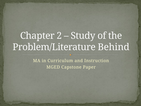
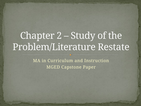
Behind: Behind -> Restate
